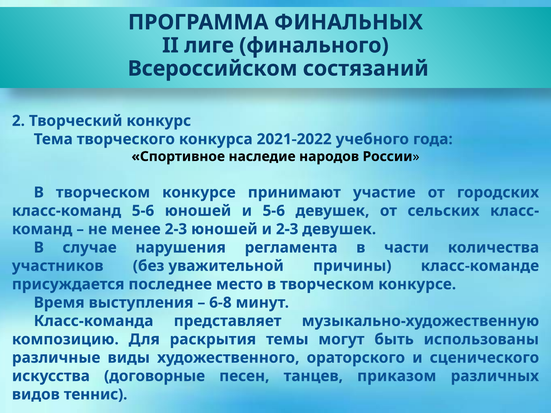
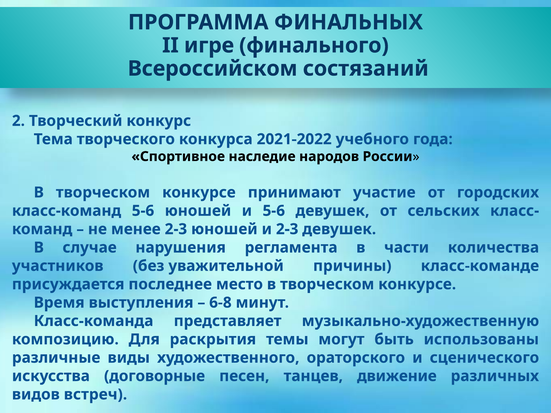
лиге: лиге -> игре
приказом: приказом -> движение
теннис: теннис -> встреч
